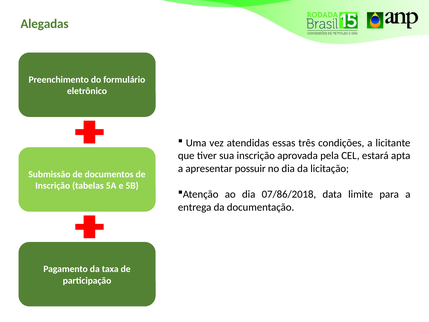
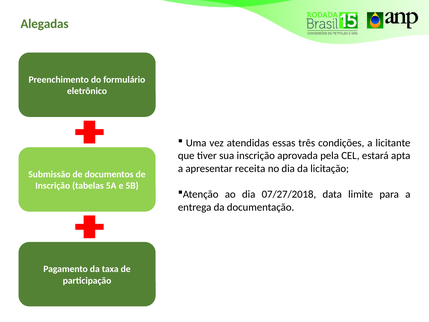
possuir: possuir -> receita
07/86/2018: 07/86/2018 -> 07/27/2018
